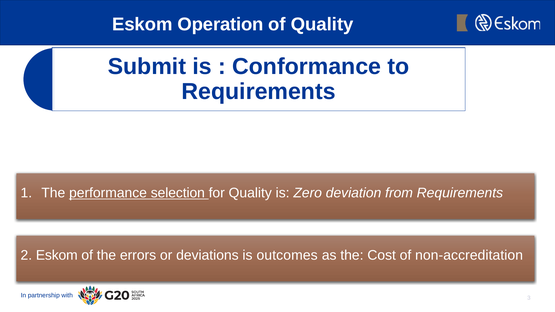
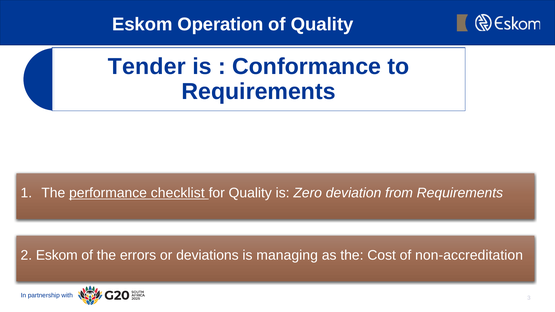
Submit: Submit -> Tender
selection: selection -> checklist
outcomes: outcomes -> managing
